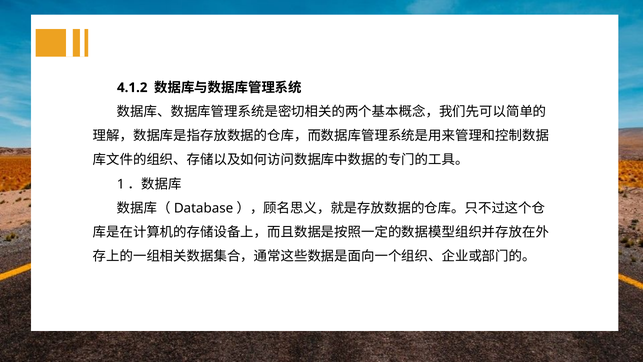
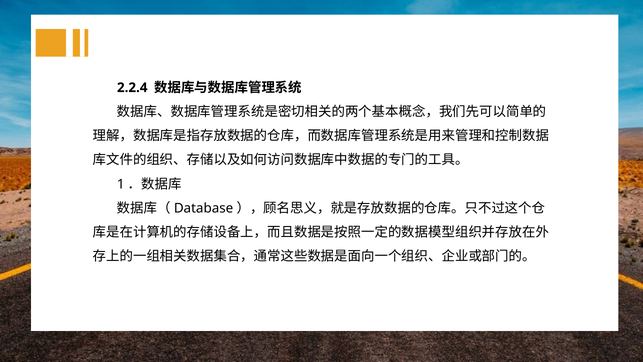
4.1.2: 4.1.2 -> 2.2.4
